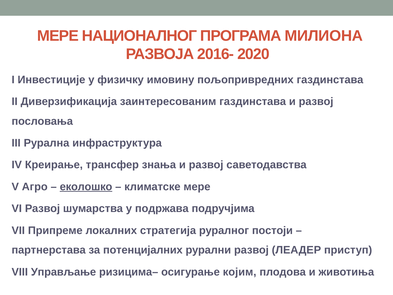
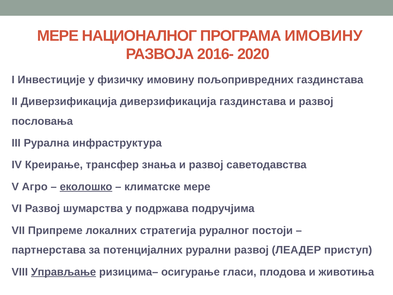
ПРОГРАМА МИЛИОНА: МИЛИОНА -> ИМОВИНУ
Диверзификација заинтересованим: заинтересованим -> диверзификација
Управљање underline: none -> present
којим: којим -> гласи
